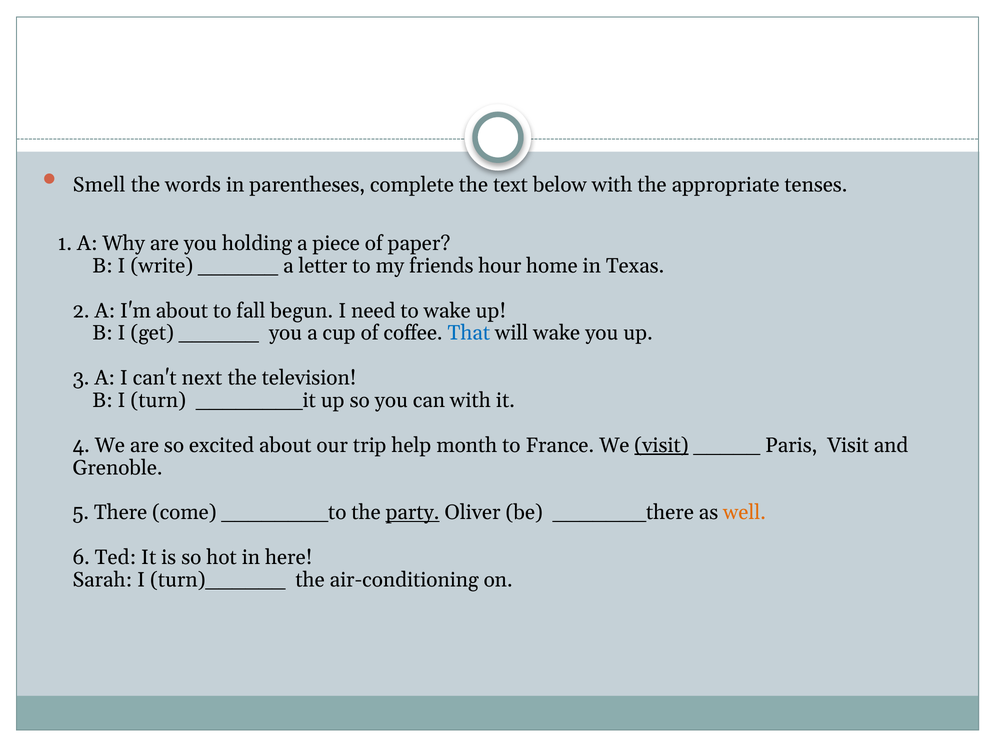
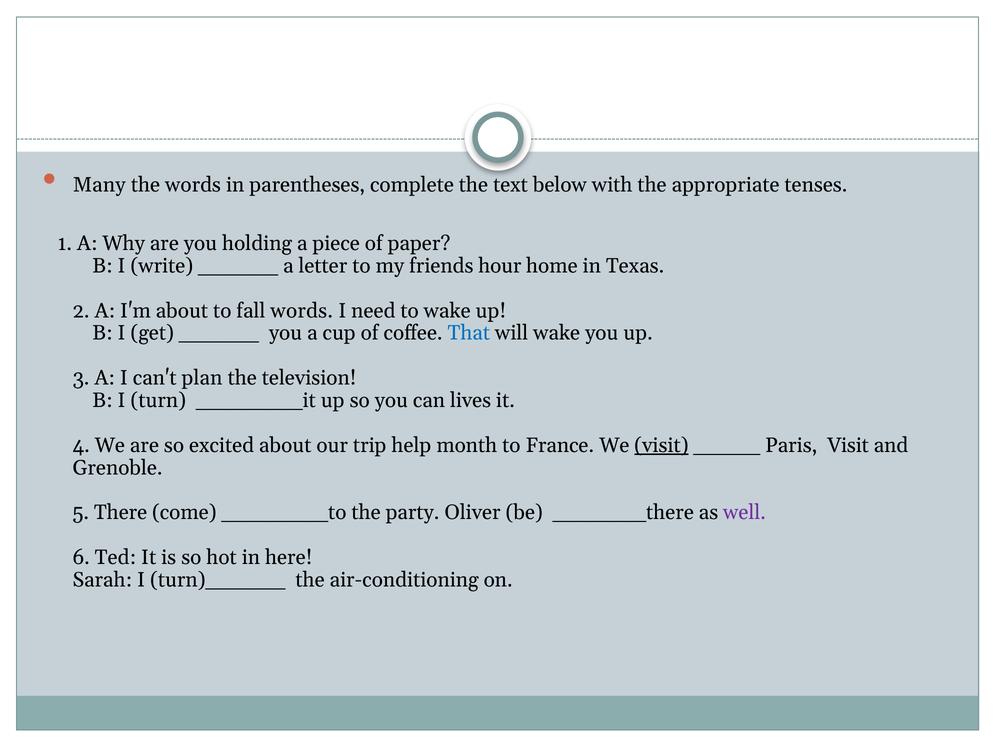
Smell: Smell -> Many
fall begun: begun -> words
next: next -> plan
can with: with -> lives
party underline: present -> none
well colour: orange -> purple
